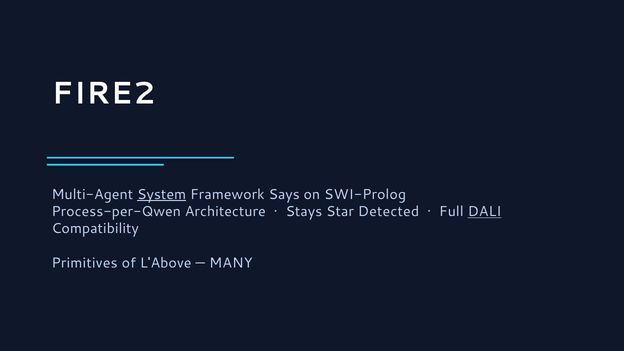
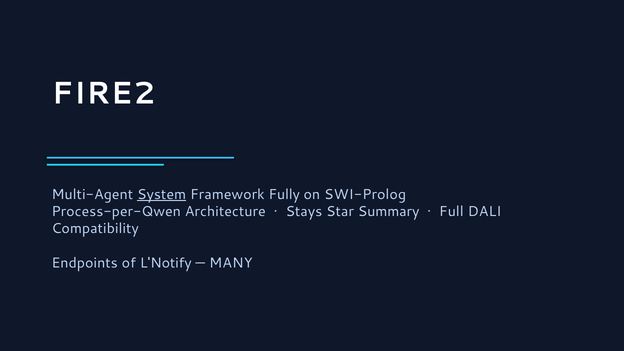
Says: Says -> Fully
Detected: Detected -> Summary
DALI underline: present -> none
Primitives: Primitives -> Endpoints
L'Above: L'Above -> L'Notify
